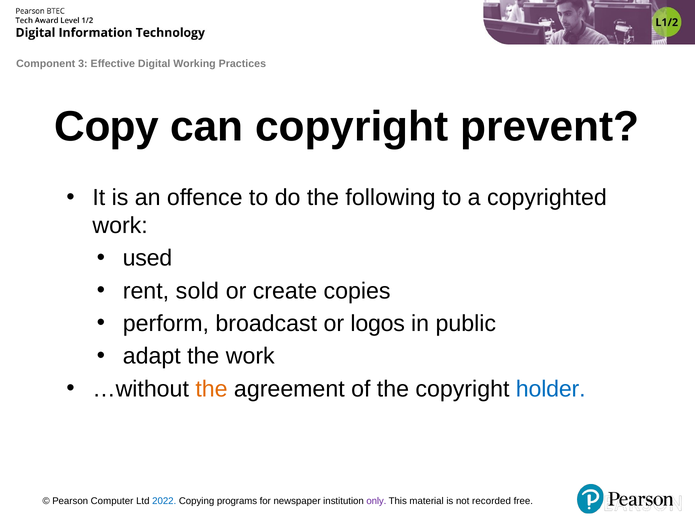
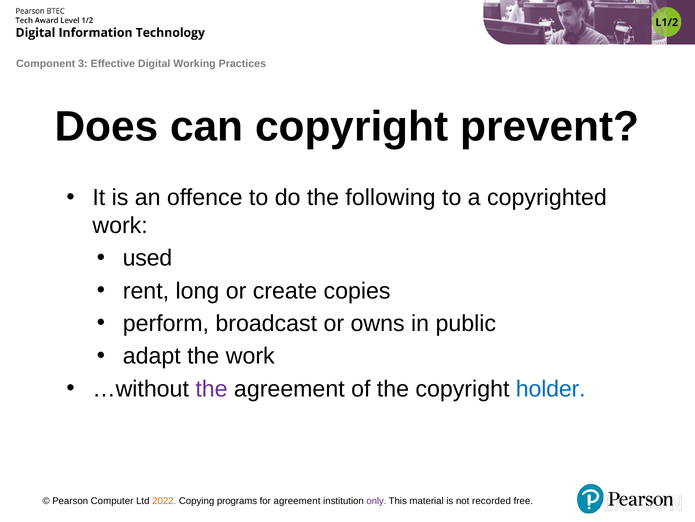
Copy: Copy -> Does
sold: sold -> long
logos: logos -> owns
the at (212, 388) colour: orange -> purple
2022 colour: blue -> orange
for newspaper: newspaper -> agreement
